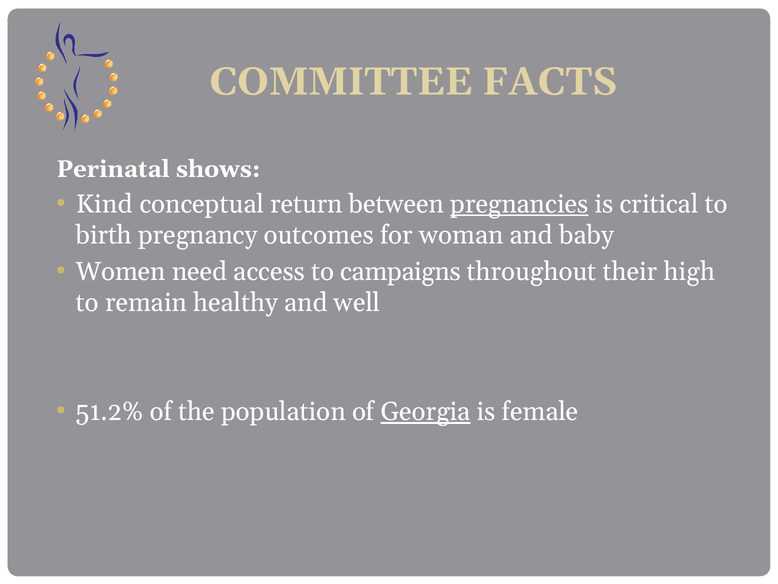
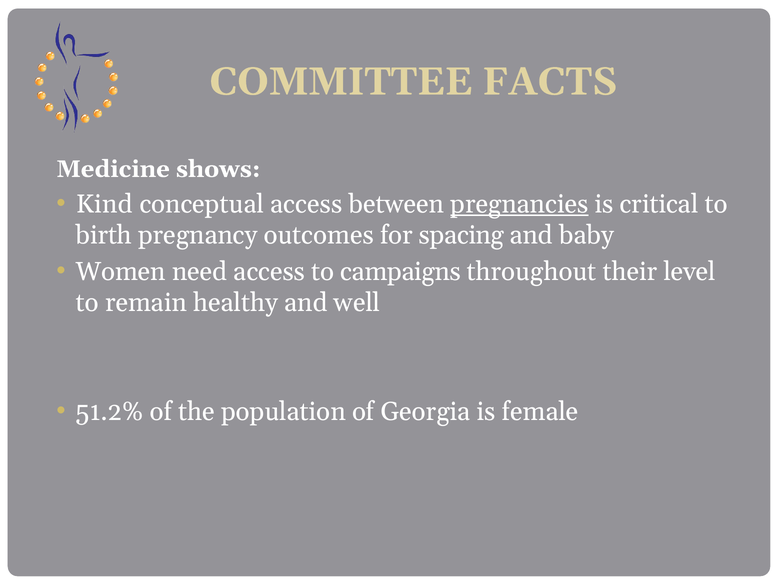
Perinatal: Perinatal -> Medicine
conceptual return: return -> access
woman: woman -> spacing
high: high -> level
Georgia underline: present -> none
